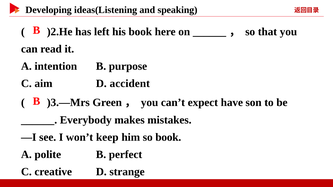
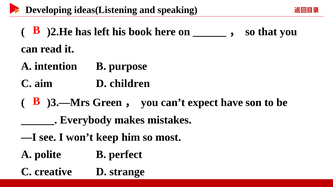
accident: accident -> children
so book: book -> most
